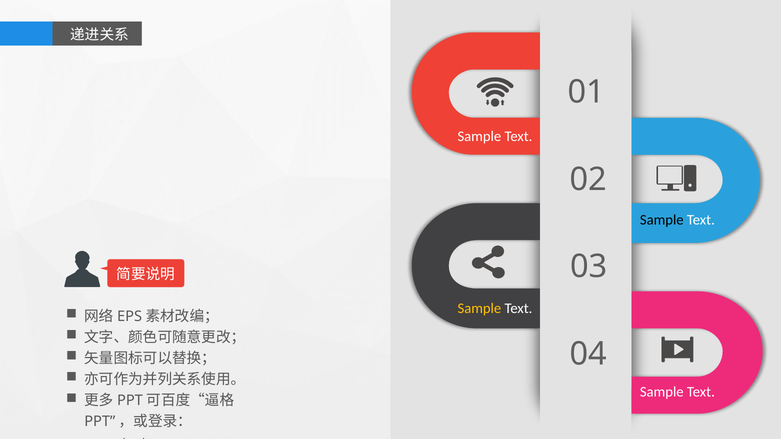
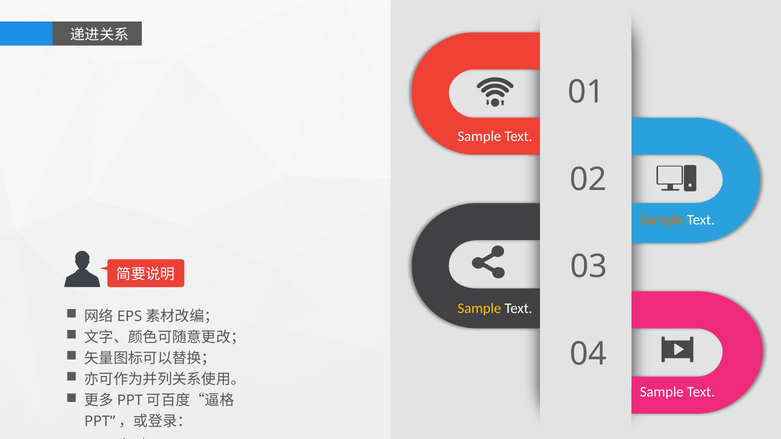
Sample at (662, 220) colour: black -> orange
